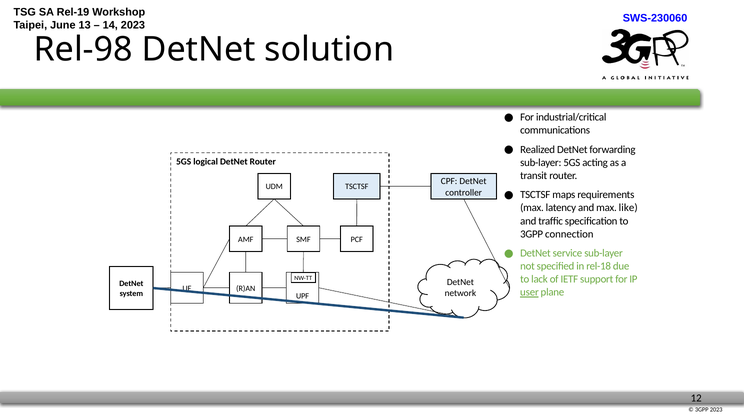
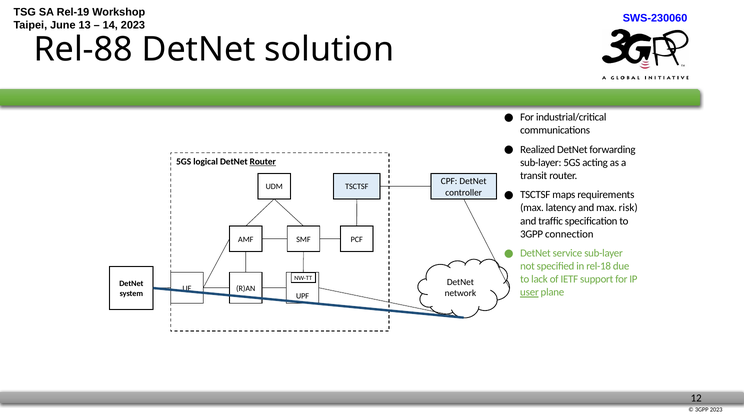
Rel-98: Rel-98 -> Rel-88
Router at (263, 162) underline: none -> present
like: like -> risk
